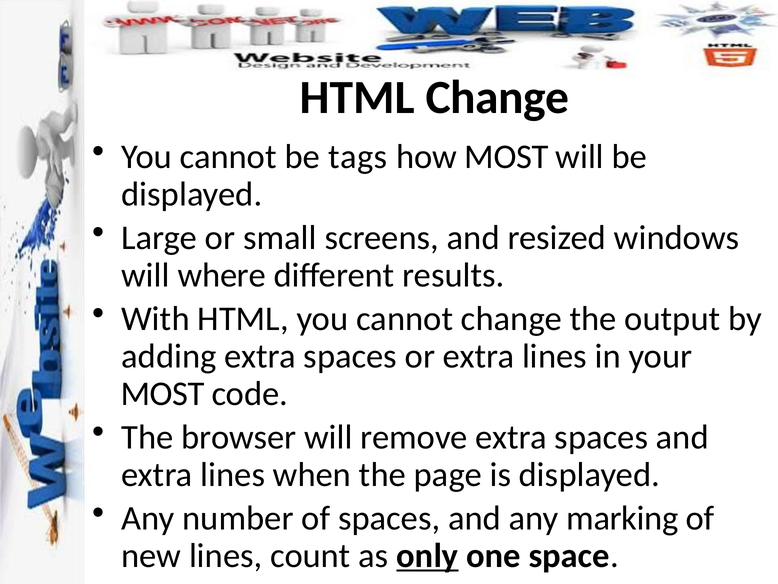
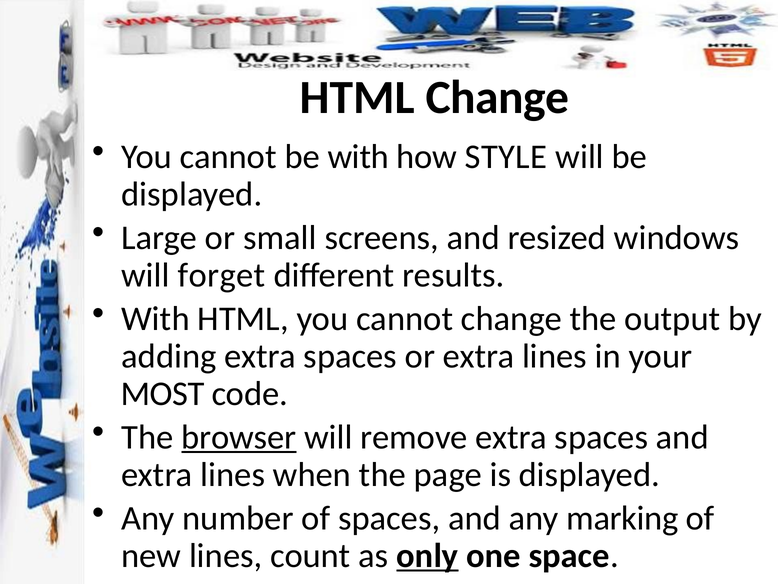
be tags: tags -> with
how MOST: MOST -> STYLE
where: where -> forget
browser underline: none -> present
